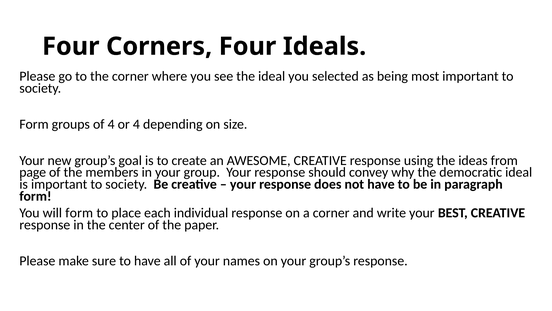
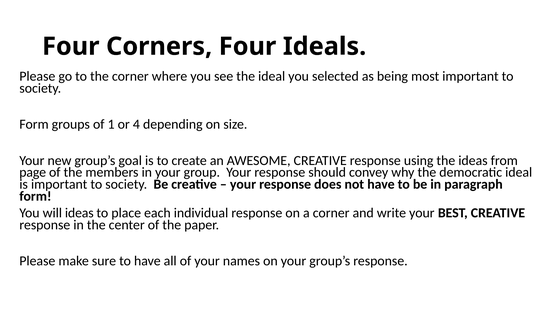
of 4: 4 -> 1
will form: form -> ideas
